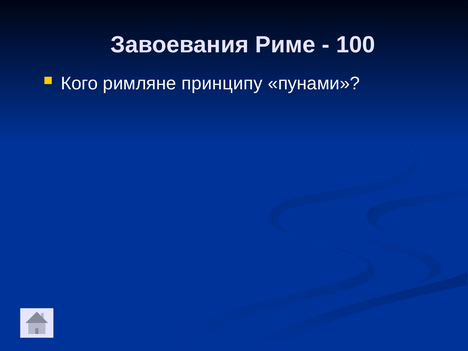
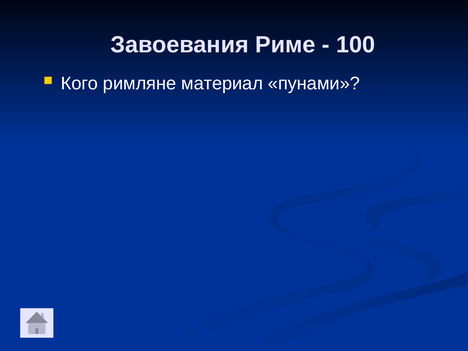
принципу: принципу -> материал
